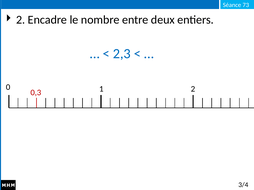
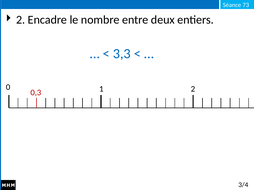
2,3: 2,3 -> 3,3
